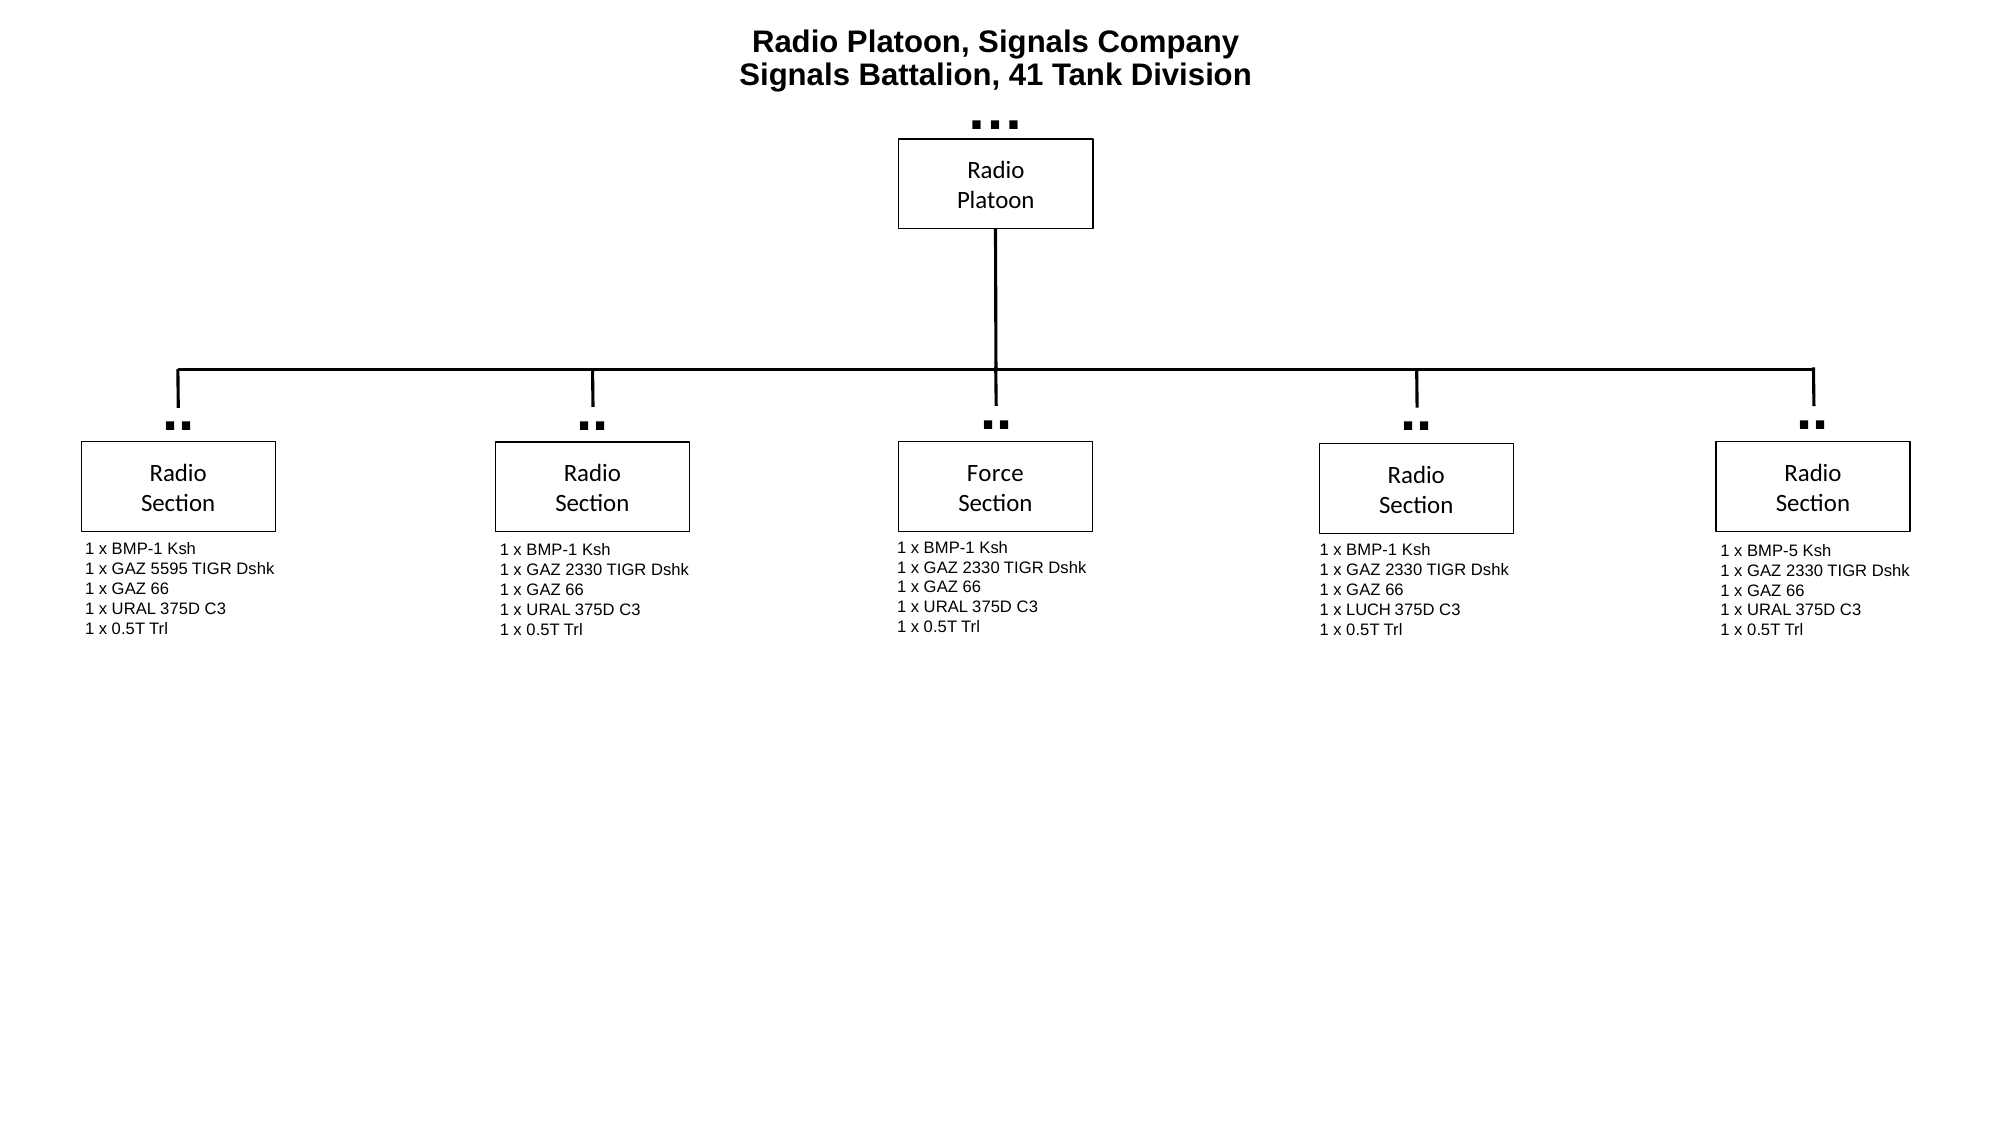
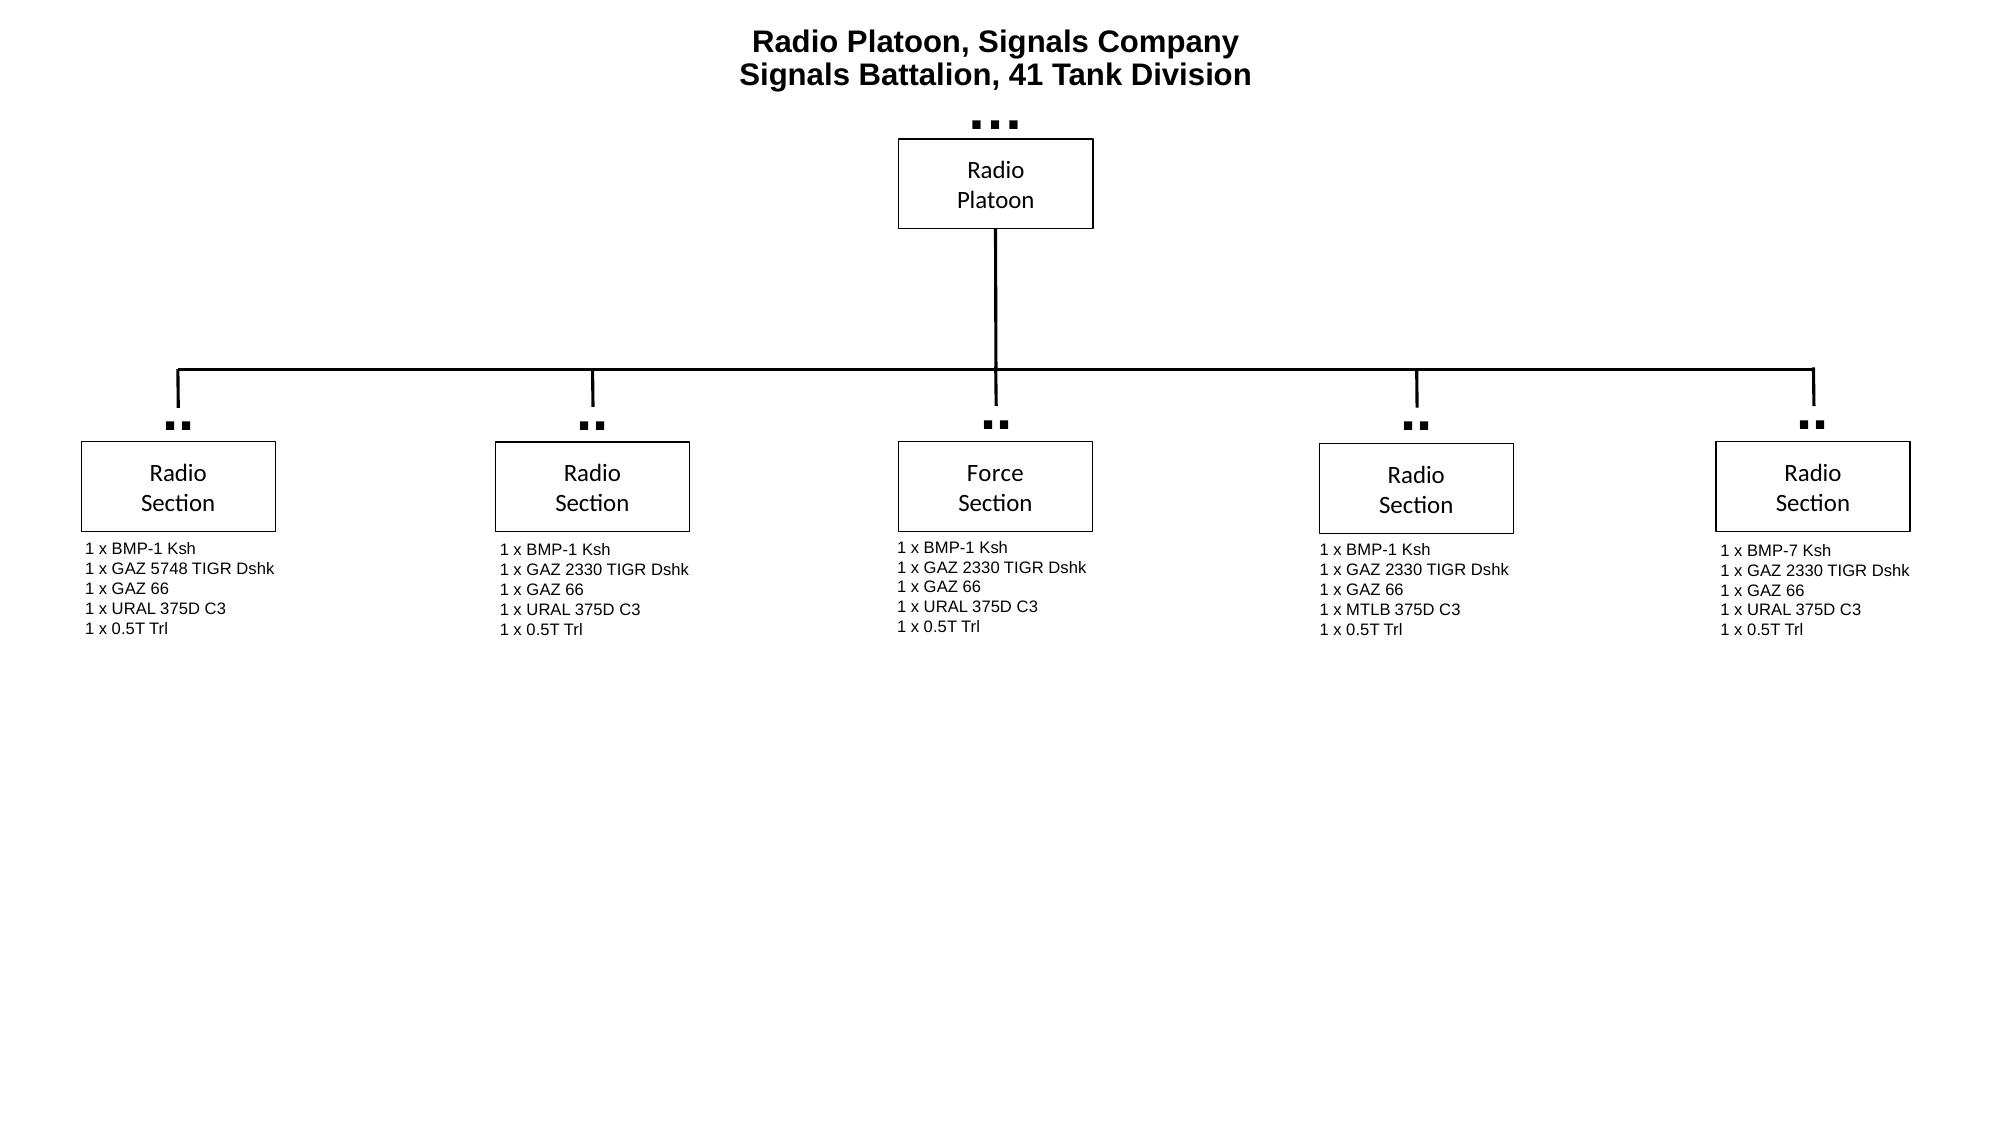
BMP-5: BMP-5 -> BMP-7
5595: 5595 -> 5748
LUCH: LUCH -> MTLB
